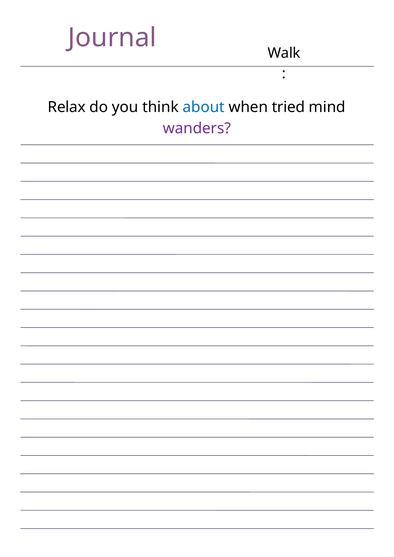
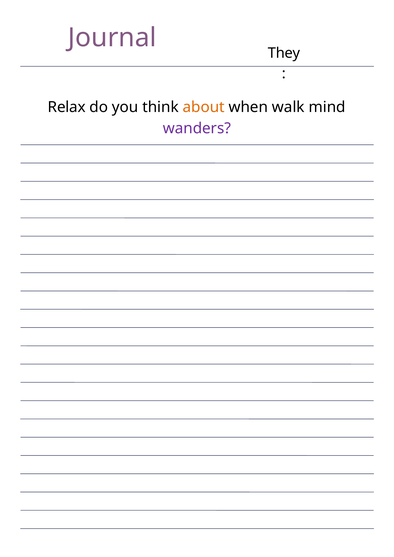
Walk: Walk -> They
about colour: blue -> orange
tried: tried -> walk
